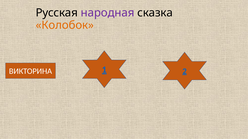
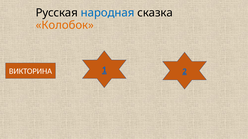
народная colour: purple -> blue
